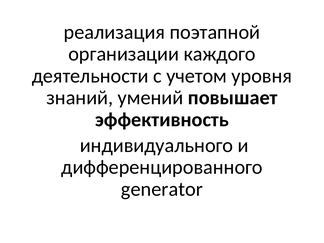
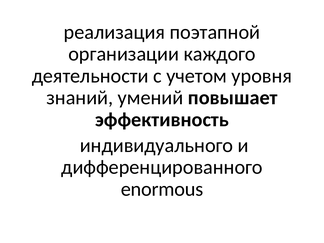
generator: generator -> enormous
